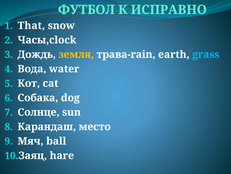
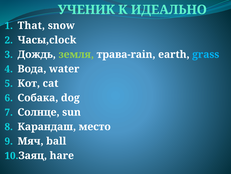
ФУТБОЛ: ФУТБОЛ -> УЧЕНИК
ИСПРАВНО: ИСПРАВНО -> ИДЕАЛЬНО
земля colour: yellow -> light green
